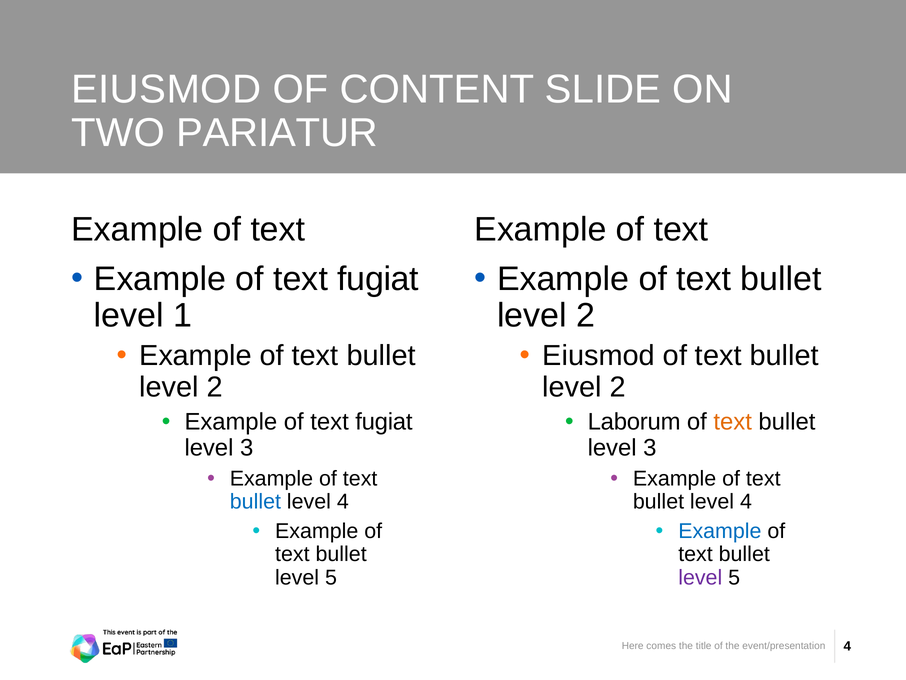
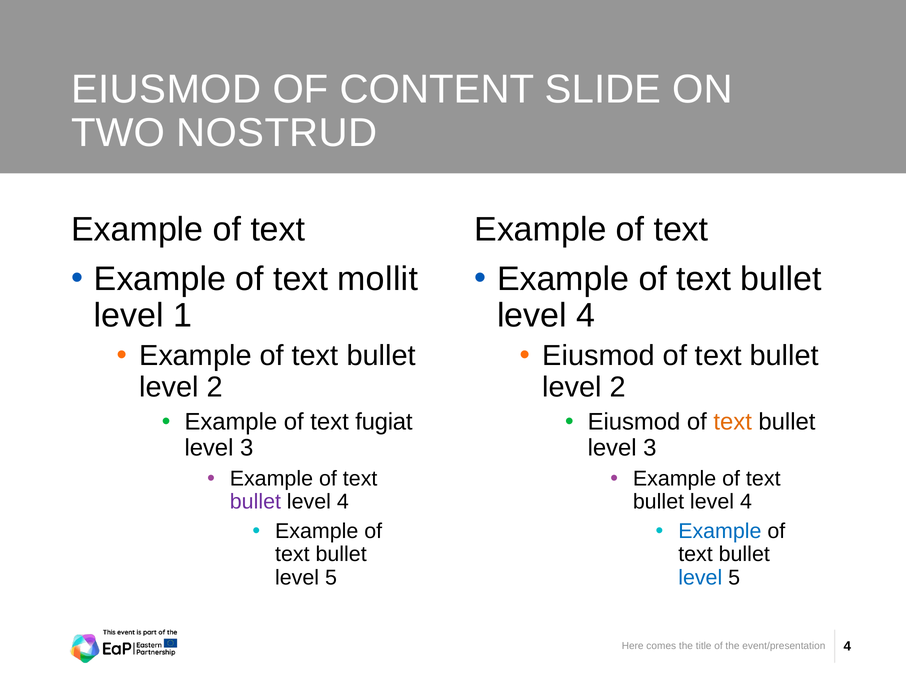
PARIATUR: PARIATUR -> NOSTRUD
fugiat at (378, 279): fugiat -> mollit
2 at (586, 315): 2 -> 4
Laborum at (634, 422): Laborum -> Eiusmod
bullet at (255, 501) colour: blue -> purple
level at (700, 577) colour: purple -> blue
